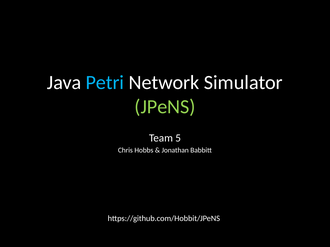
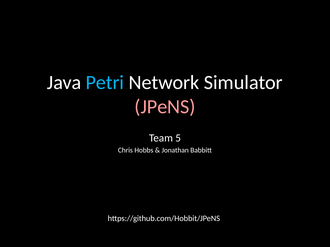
JPeNS colour: light green -> pink
